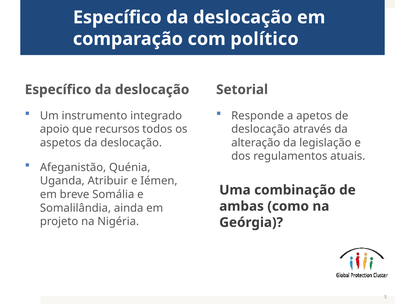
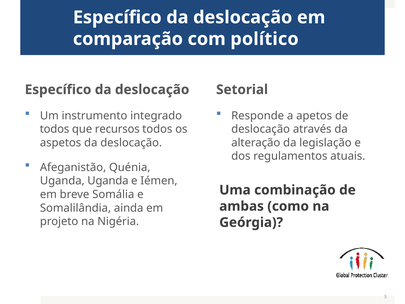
apoio at (55, 129): apoio -> todos
Uganda Atribuir: Atribuir -> Uganda
